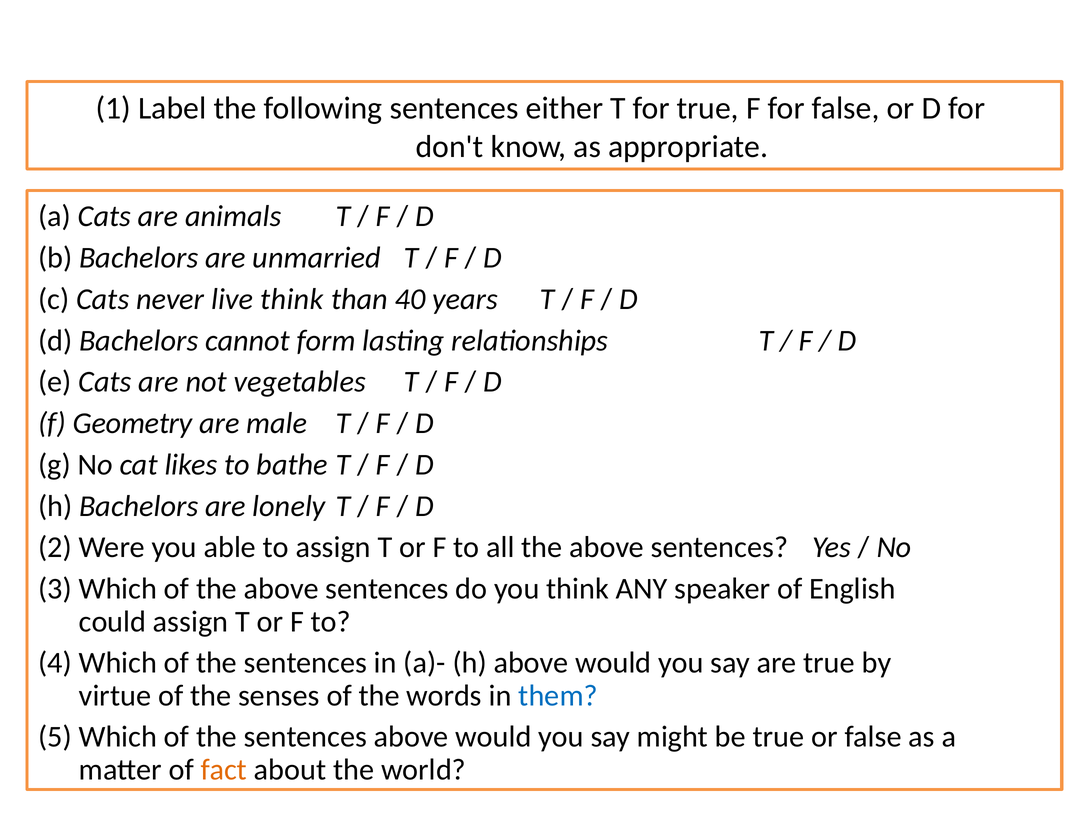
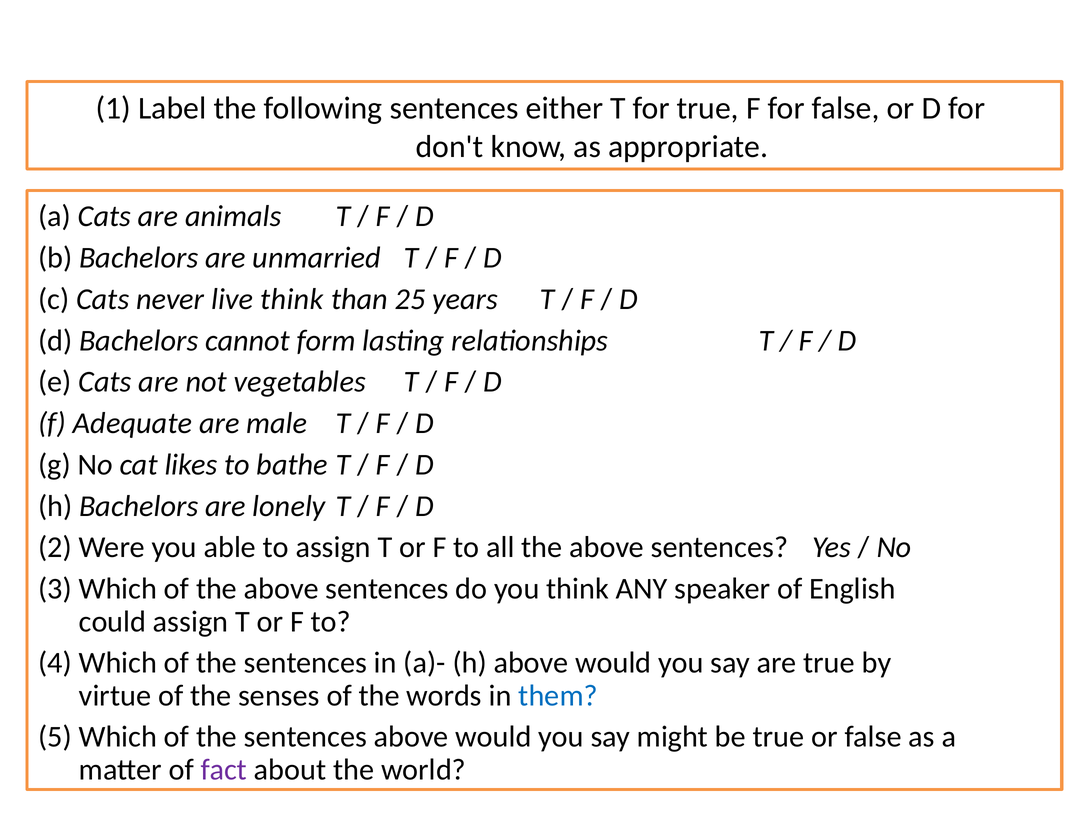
40: 40 -> 25
Geometry: Geometry -> Adequate
fact colour: orange -> purple
